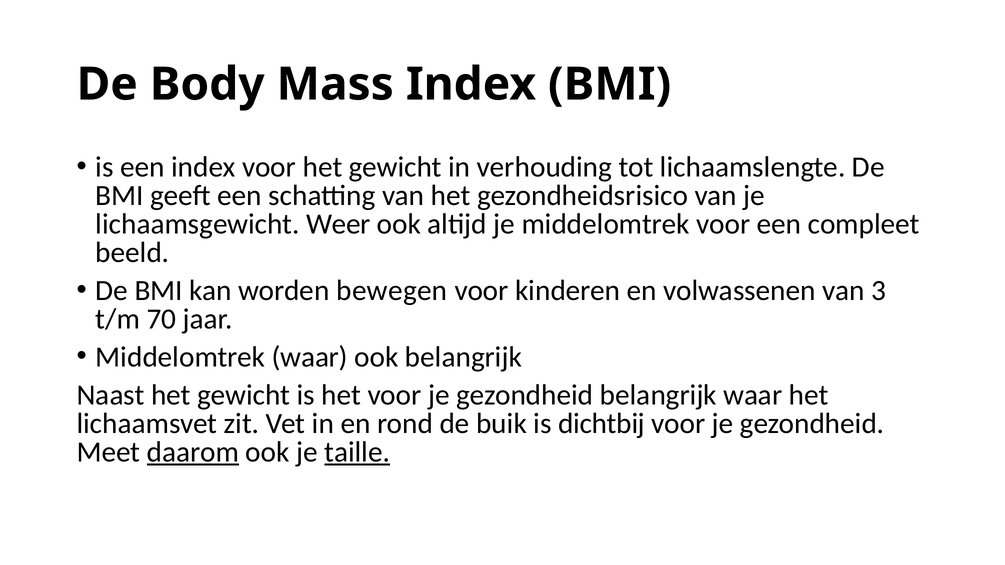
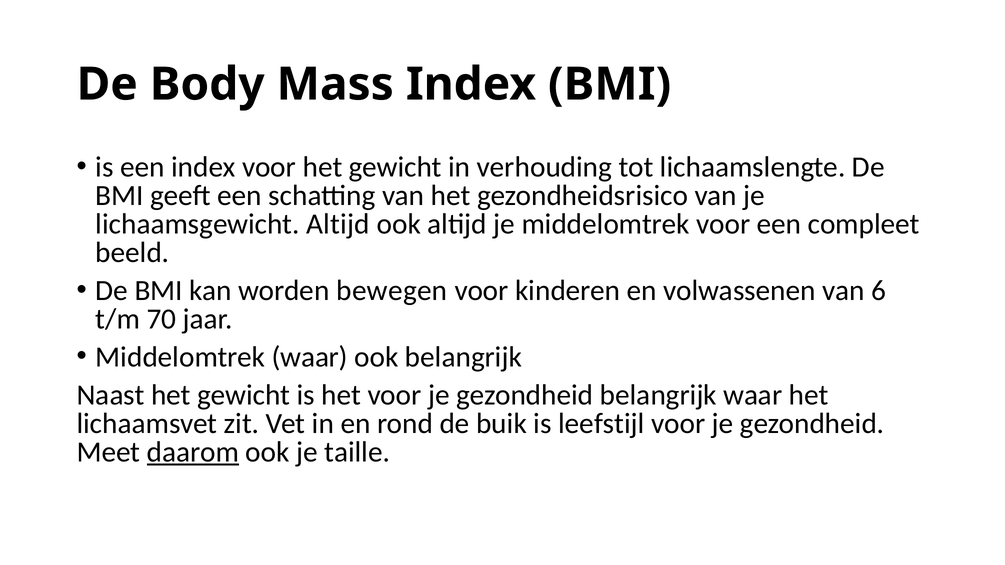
lichaamsgewicht Weer: Weer -> Altijd
3: 3 -> 6
dichtbij: dichtbij -> leefstijl
taille underline: present -> none
